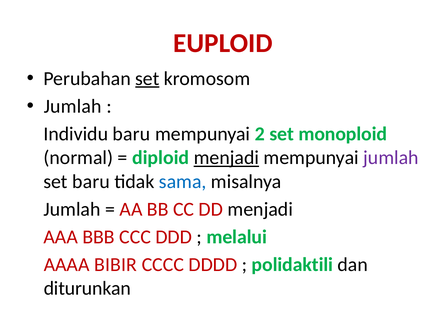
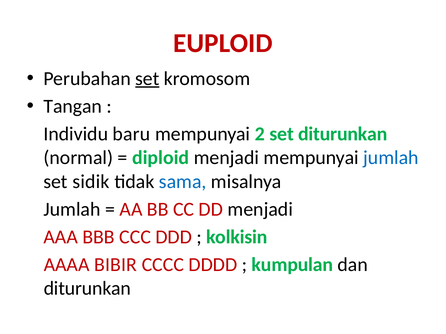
Jumlah at (73, 106): Jumlah -> Tangan
set monoploid: monoploid -> diturunkan
menjadi at (226, 158) underline: present -> none
jumlah at (391, 158) colour: purple -> blue
set baru: baru -> sidik
melalui: melalui -> kolkisin
polidaktili: polidaktili -> kumpulan
